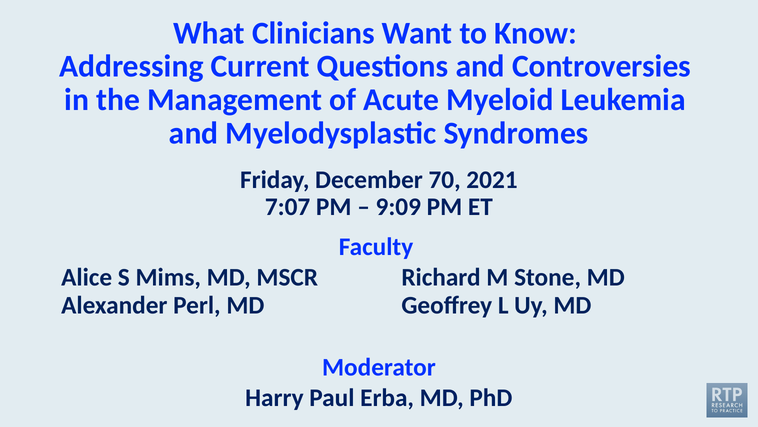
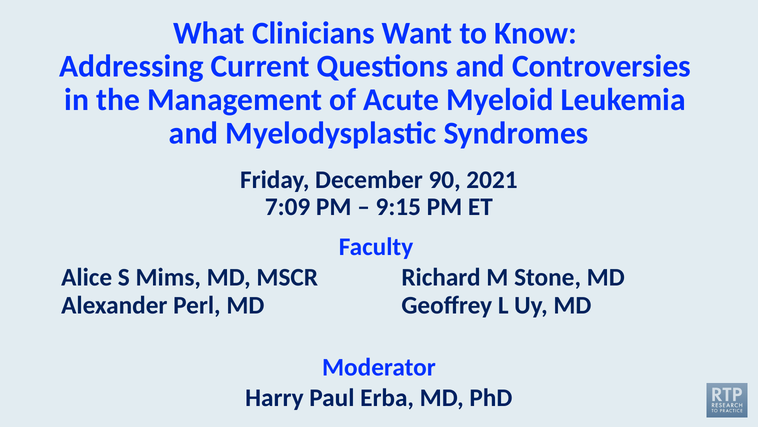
70: 70 -> 90
7:07: 7:07 -> 7:09
9:09: 9:09 -> 9:15
